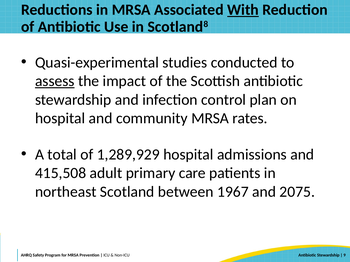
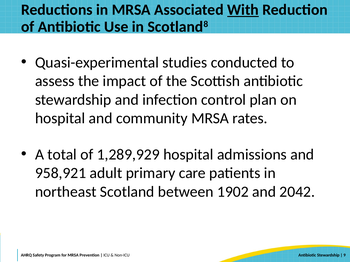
assess underline: present -> none
415,508: 415,508 -> 958,921
1967: 1967 -> 1902
2075: 2075 -> 2042
